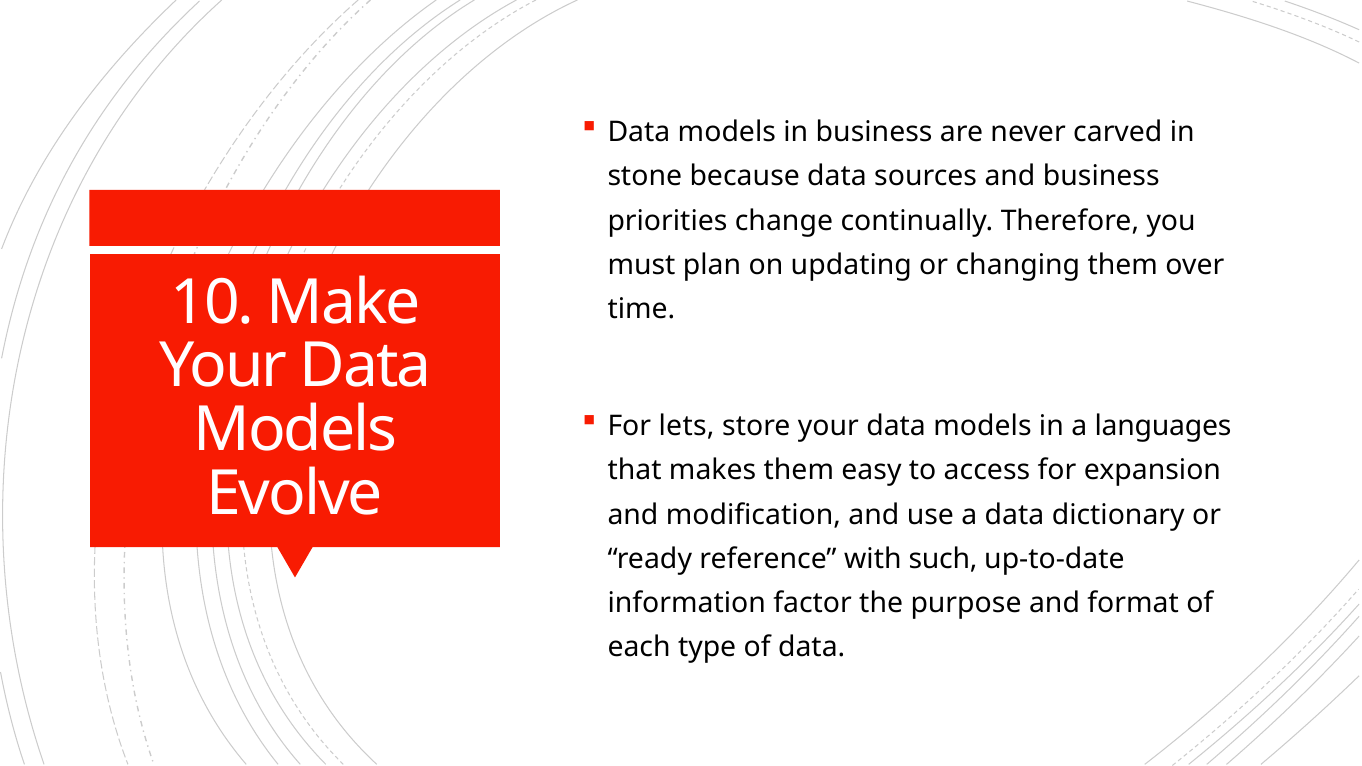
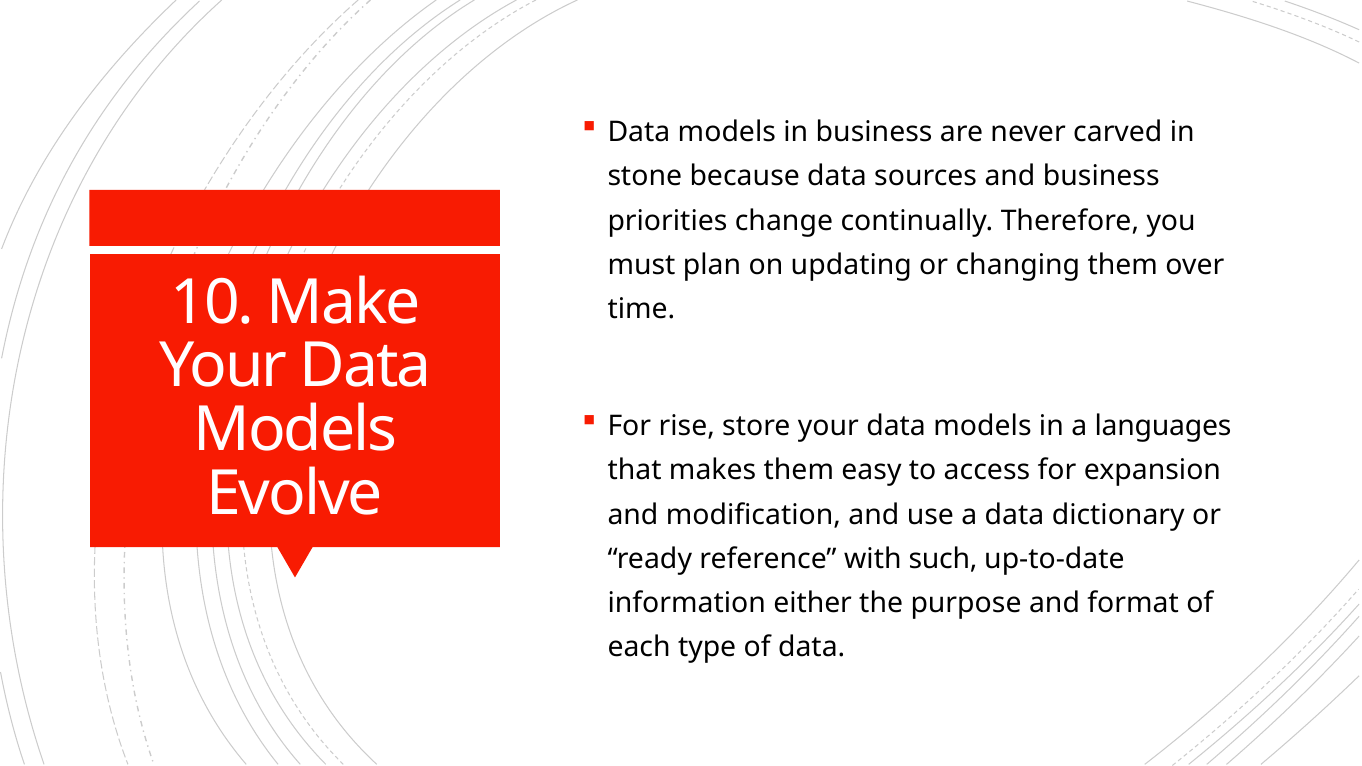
lets: lets -> rise
factor: factor -> either
